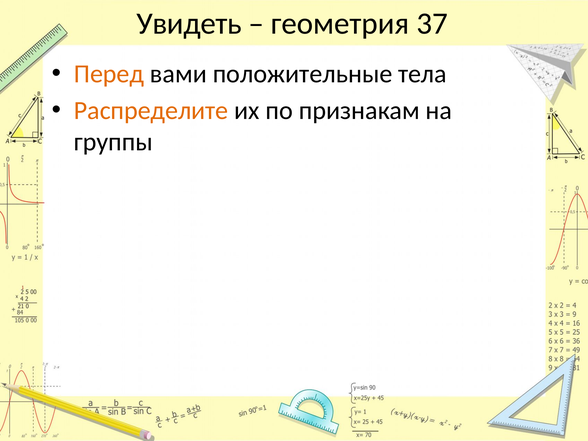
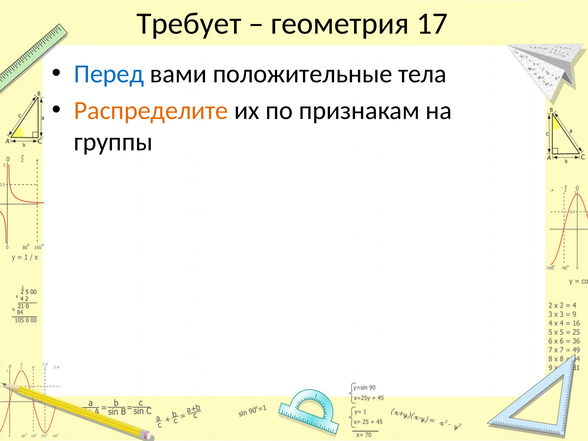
Увидеть: Увидеть -> Требует
37: 37 -> 17
Перед colour: orange -> blue
